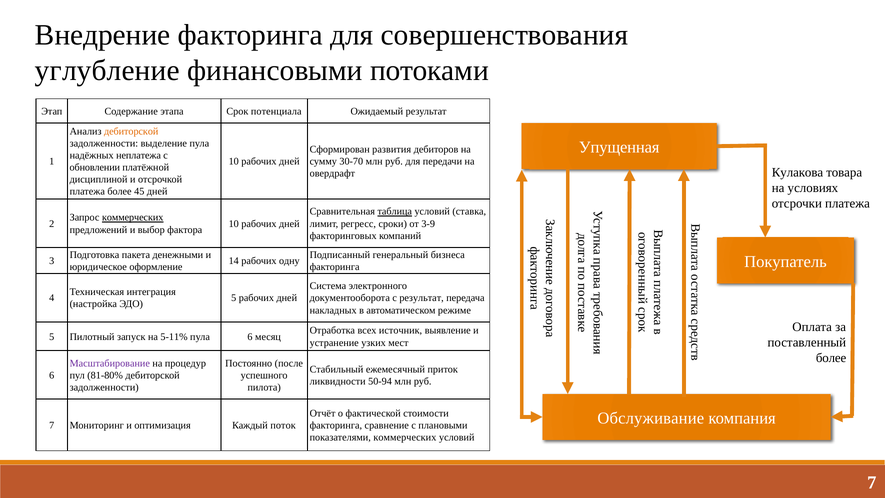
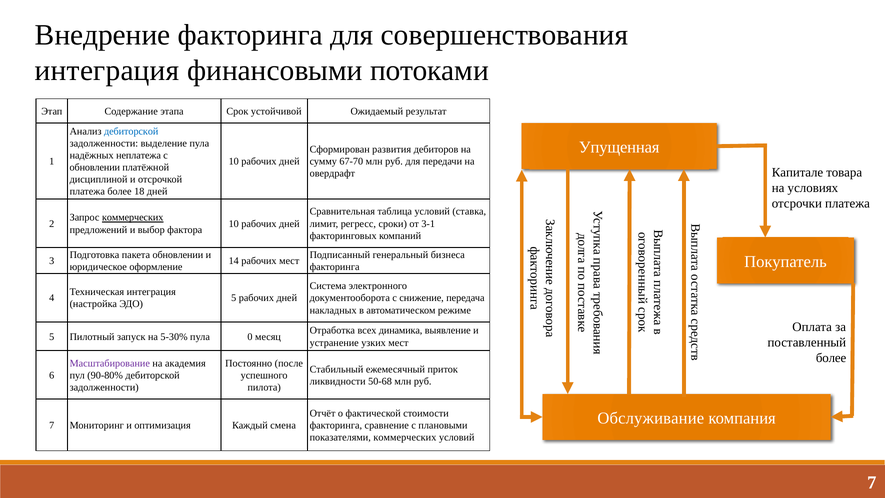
углубление at (107, 70): углубление -> интеграция
потенциала: потенциала -> устойчивой
дебиторской at (131, 131) colour: orange -> blue
30-70: 30-70 -> 67-70
Кулакова: Кулакова -> Капитале
45: 45 -> 18
таблица underline: present -> none
3-9: 3-9 -> 3-1
пакета денежными: денежными -> обновлении
рабочих одну: одну -> мест
с результат: результат -> снижение
источник: источник -> динамика
5-11%: 5-11% -> 5-30%
пула 6: 6 -> 0
процедур: процедур -> академия
81-80%: 81-80% -> 90-80%
50-94: 50-94 -> 50-68
поток: поток -> смена
